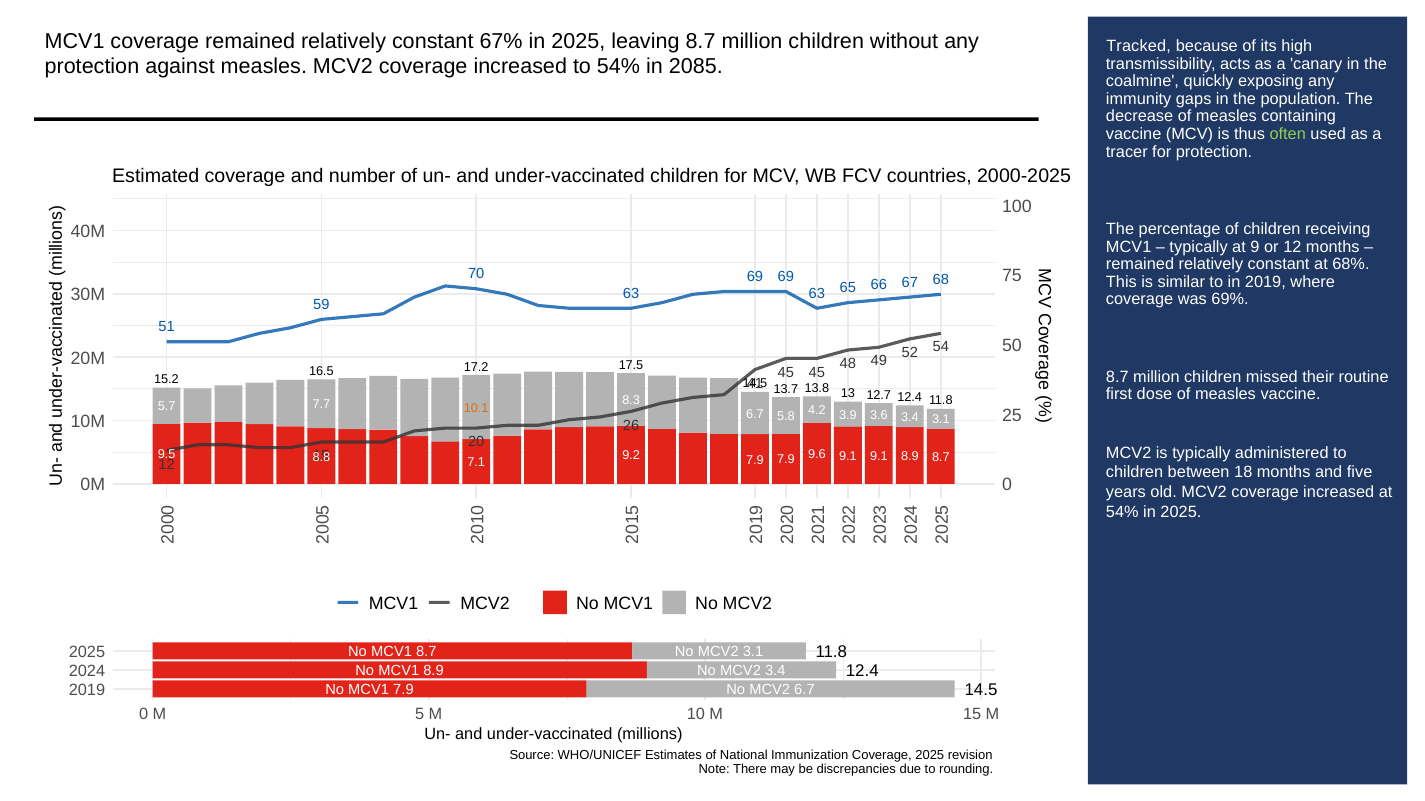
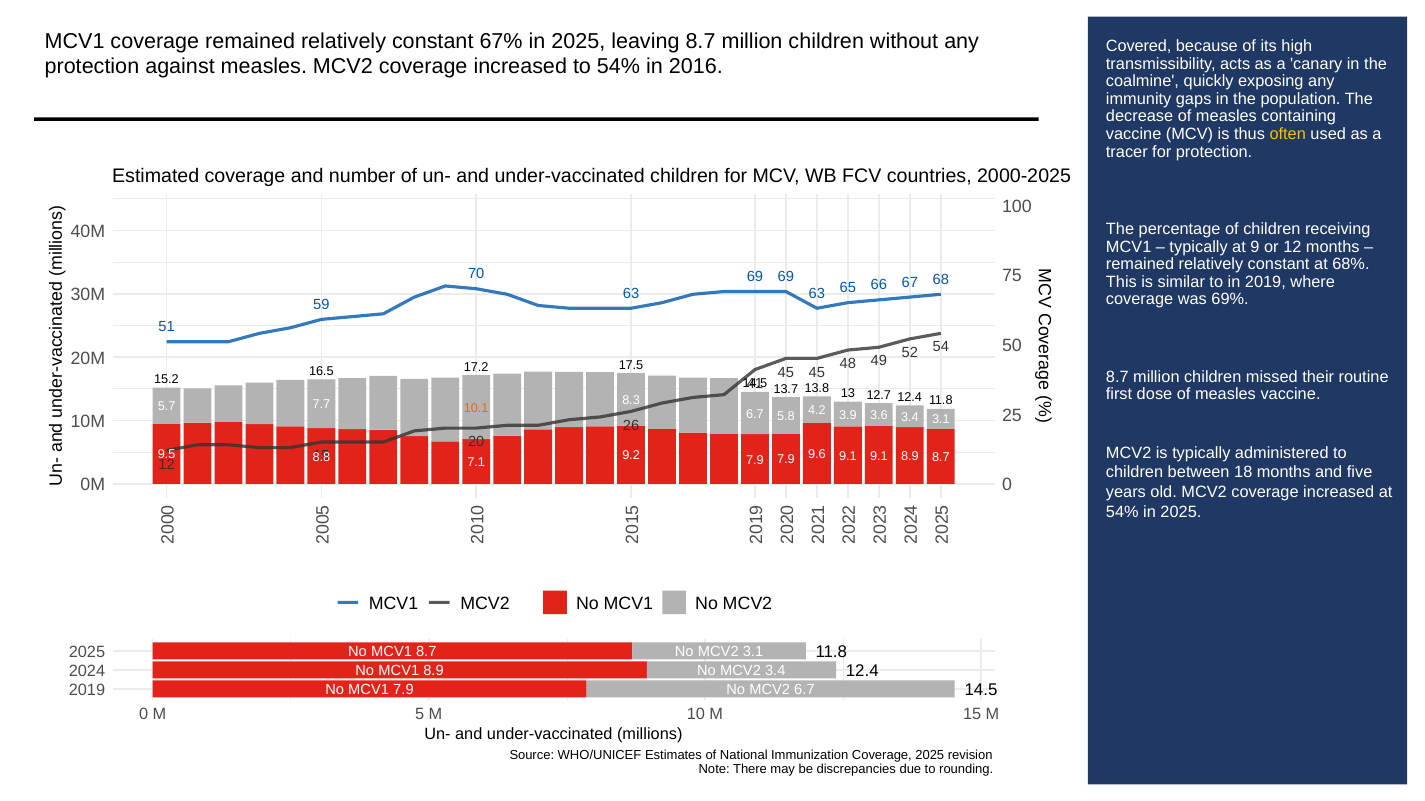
Tracked: Tracked -> Covered
2085: 2085 -> 2016
often colour: light green -> yellow
